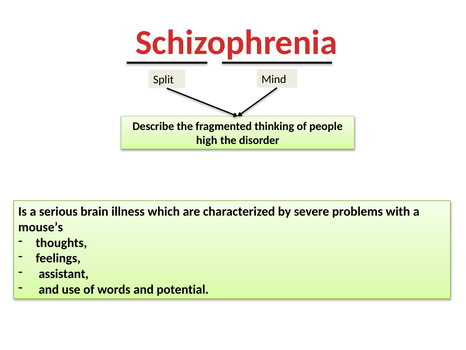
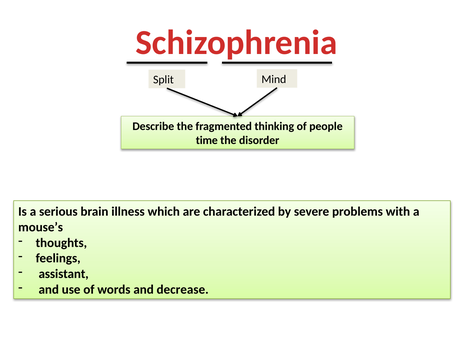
high: high -> time
potential: potential -> decrease
